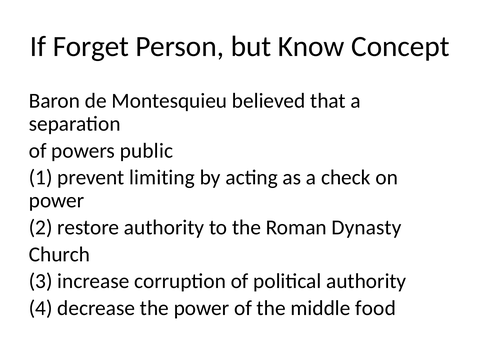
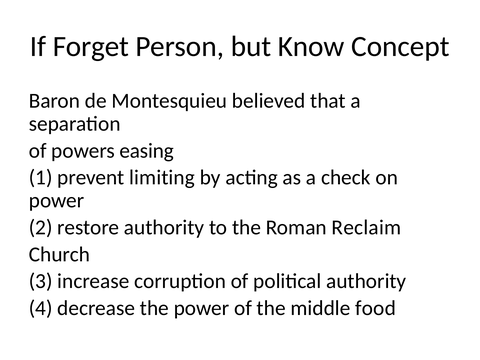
public: public -> easing
Dynasty: Dynasty -> Reclaim
